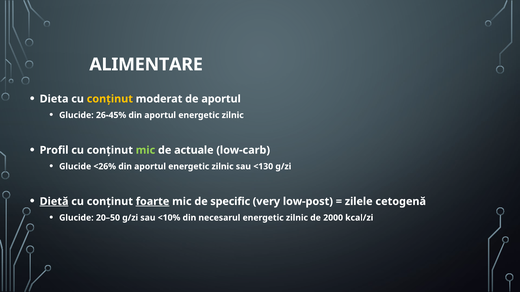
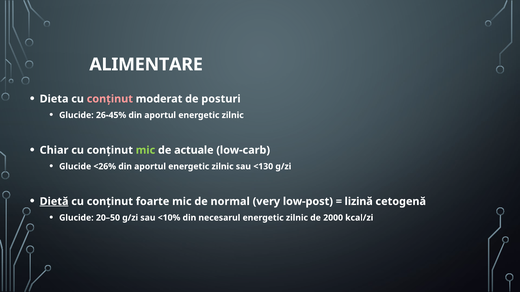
conținut at (110, 99) colour: yellow -> pink
de aportul: aportul -> posturi
Profil: Profil -> Chiar
foarte underline: present -> none
specific: specific -> normal
zilele: zilele -> lizină
